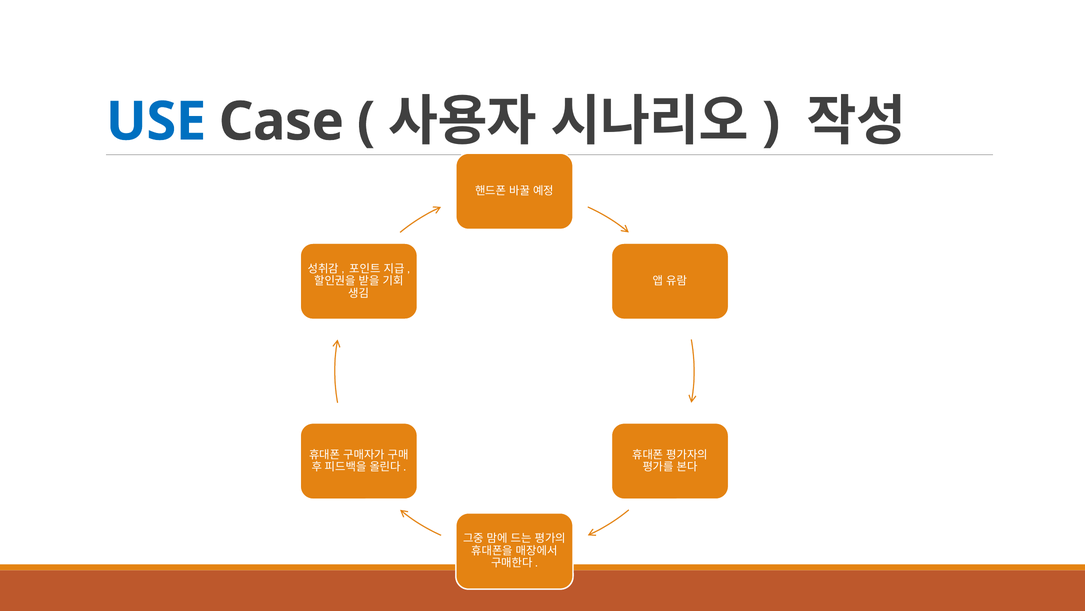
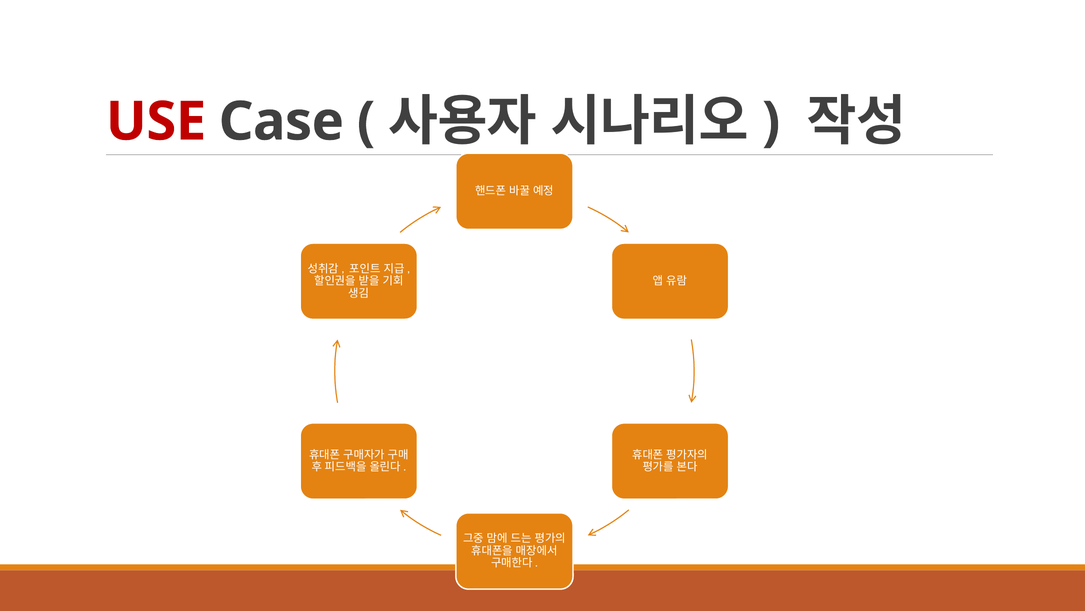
USE colour: blue -> red
